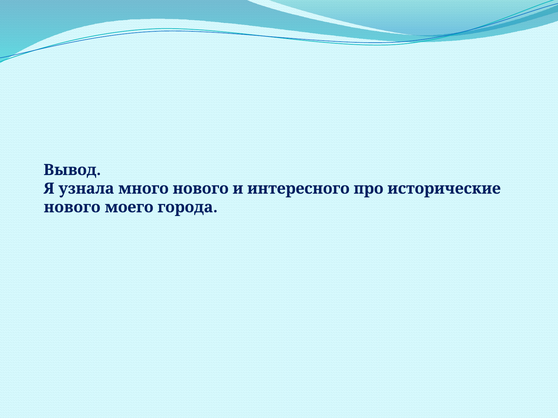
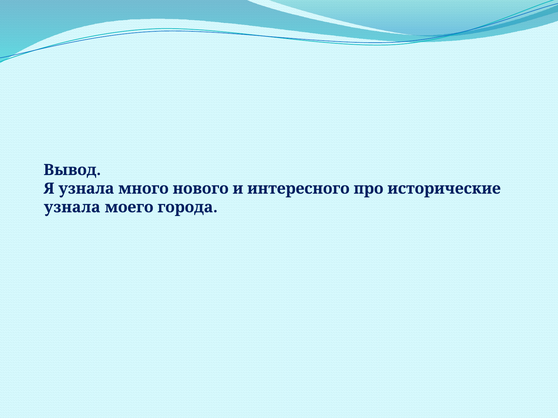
нового at (72, 207): нового -> узнала
